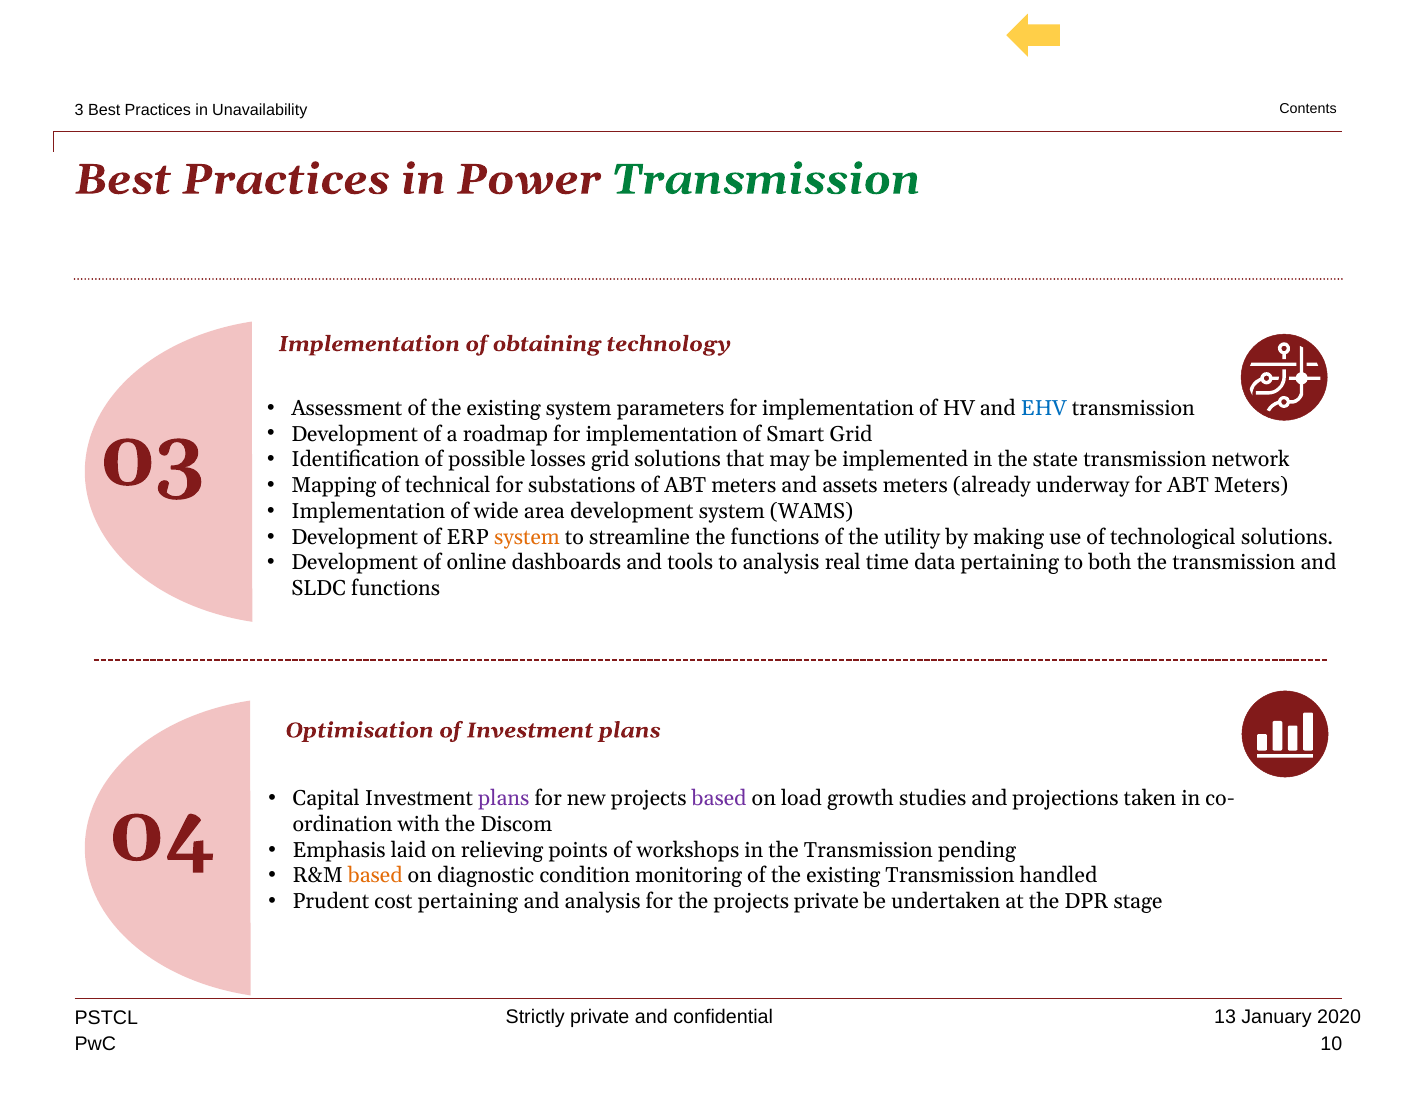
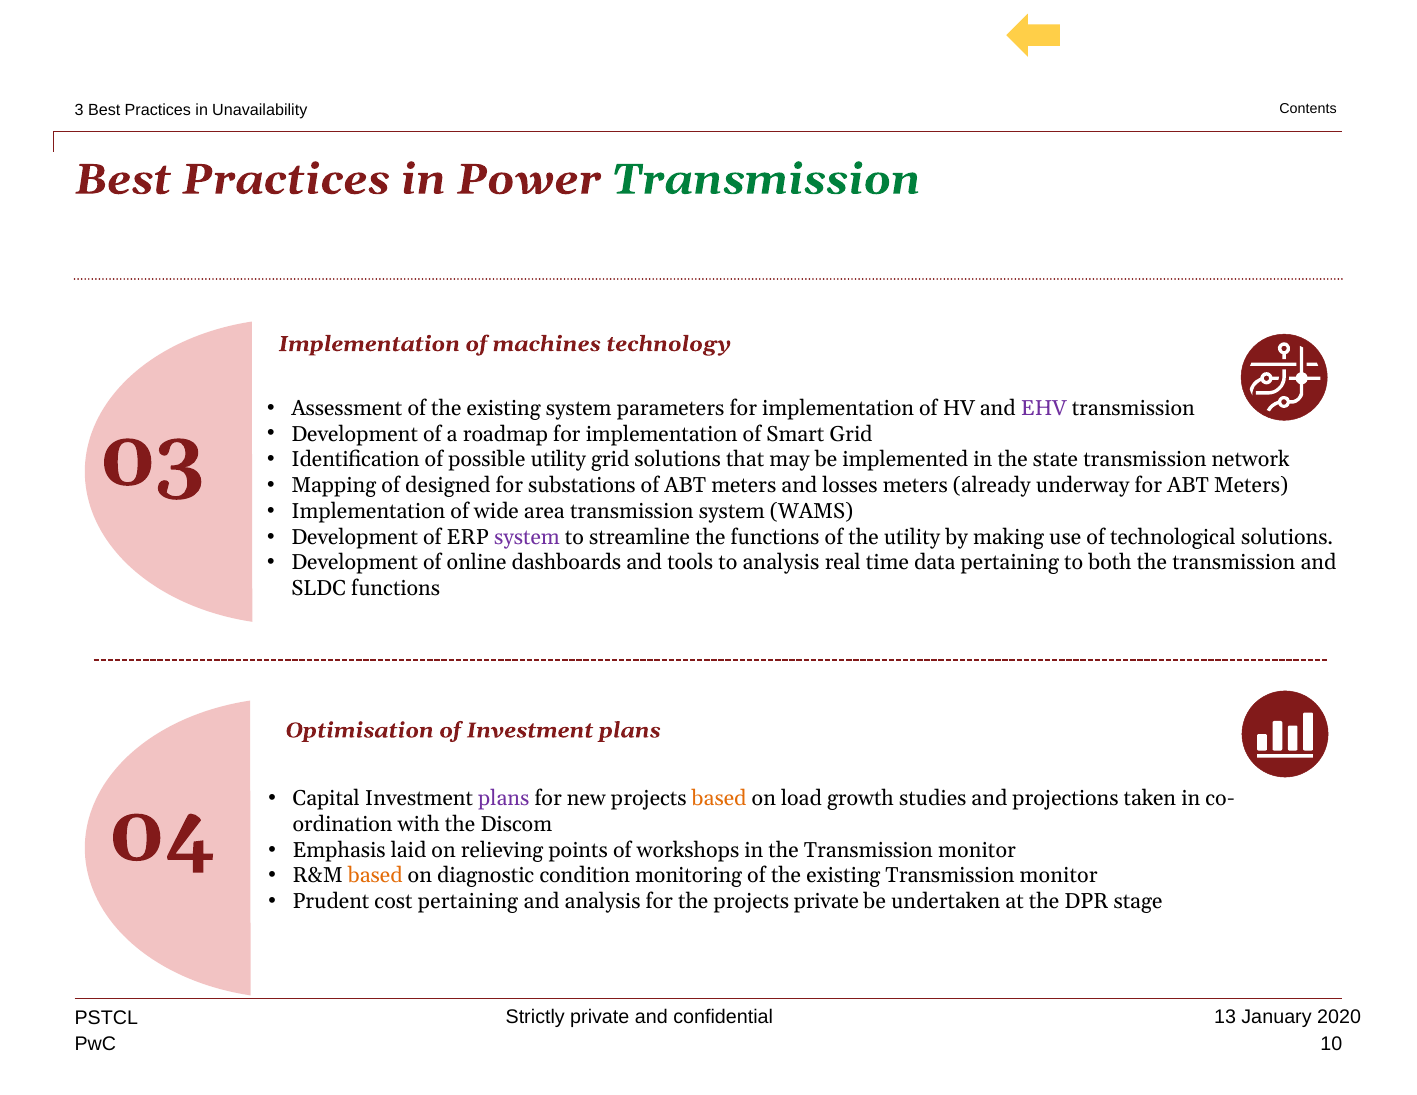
obtaining: obtaining -> machines
EHV colour: blue -> purple
possible losses: losses -> utility
technical: technical -> designed
assets: assets -> losses
area development: development -> transmission
system at (527, 537) colour: orange -> purple
based at (719, 799) colour: purple -> orange
the Transmission pending: pending -> monitor
existing Transmission handled: handled -> monitor
